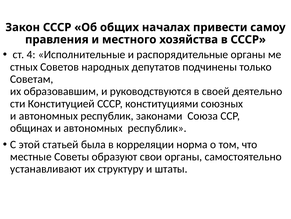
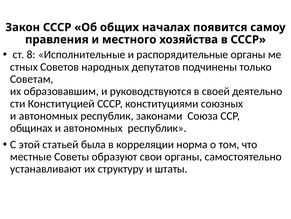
привести: привести -> появится
4: 4 -> 8
